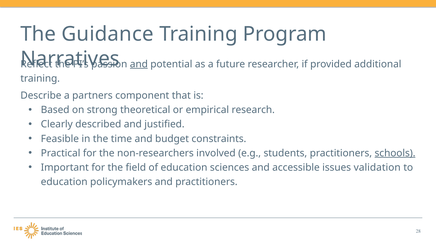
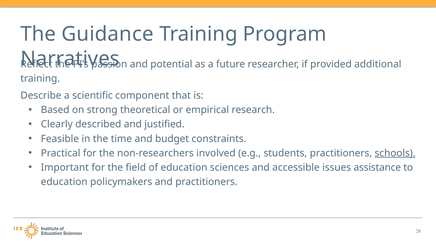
and at (139, 64) underline: present -> none
partners: partners -> scientific
validation: validation -> assistance
